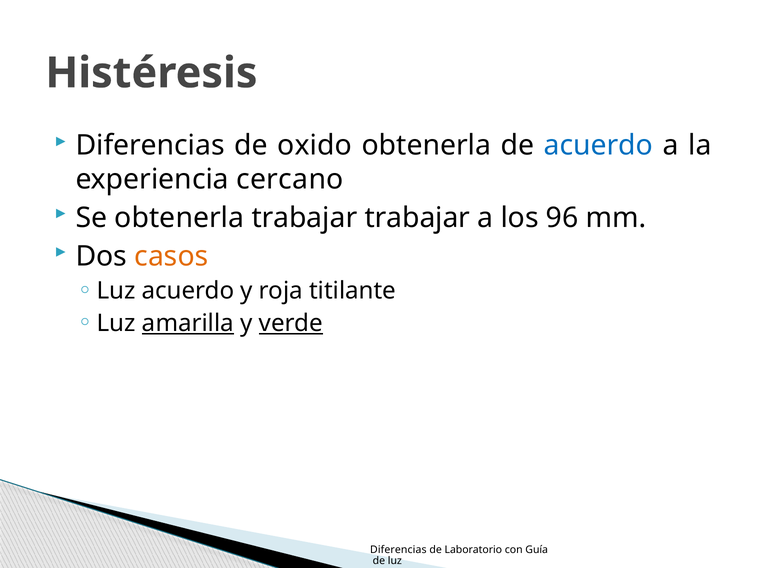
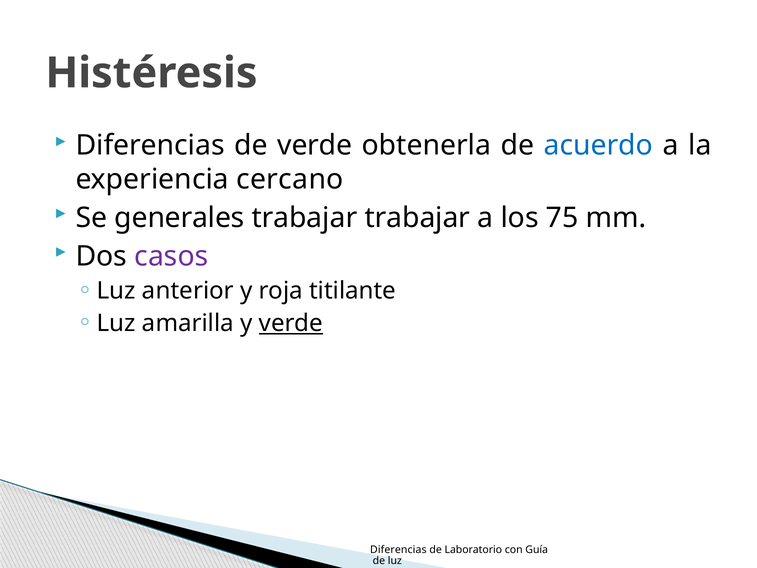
de oxido: oxido -> verde
Se obtenerla: obtenerla -> generales
96: 96 -> 75
casos colour: orange -> purple
Luz acuerdo: acuerdo -> anterior
amarilla underline: present -> none
